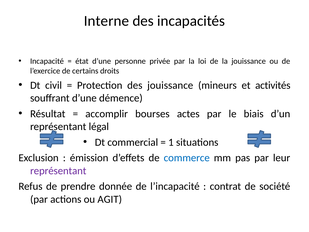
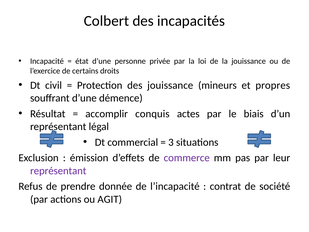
Interne: Interne -> Colbert
activités: activités -> propres
bourses: bourses -> conquis
1: 1 -> 3
commerce colour: blue -> purple
